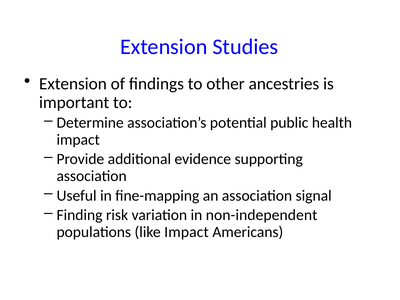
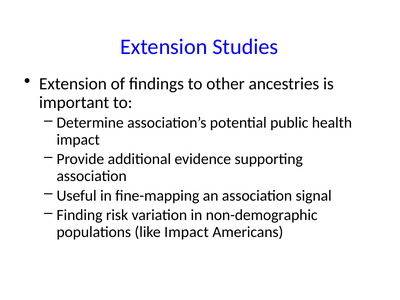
non-independent: non-independent -> non-demographic
